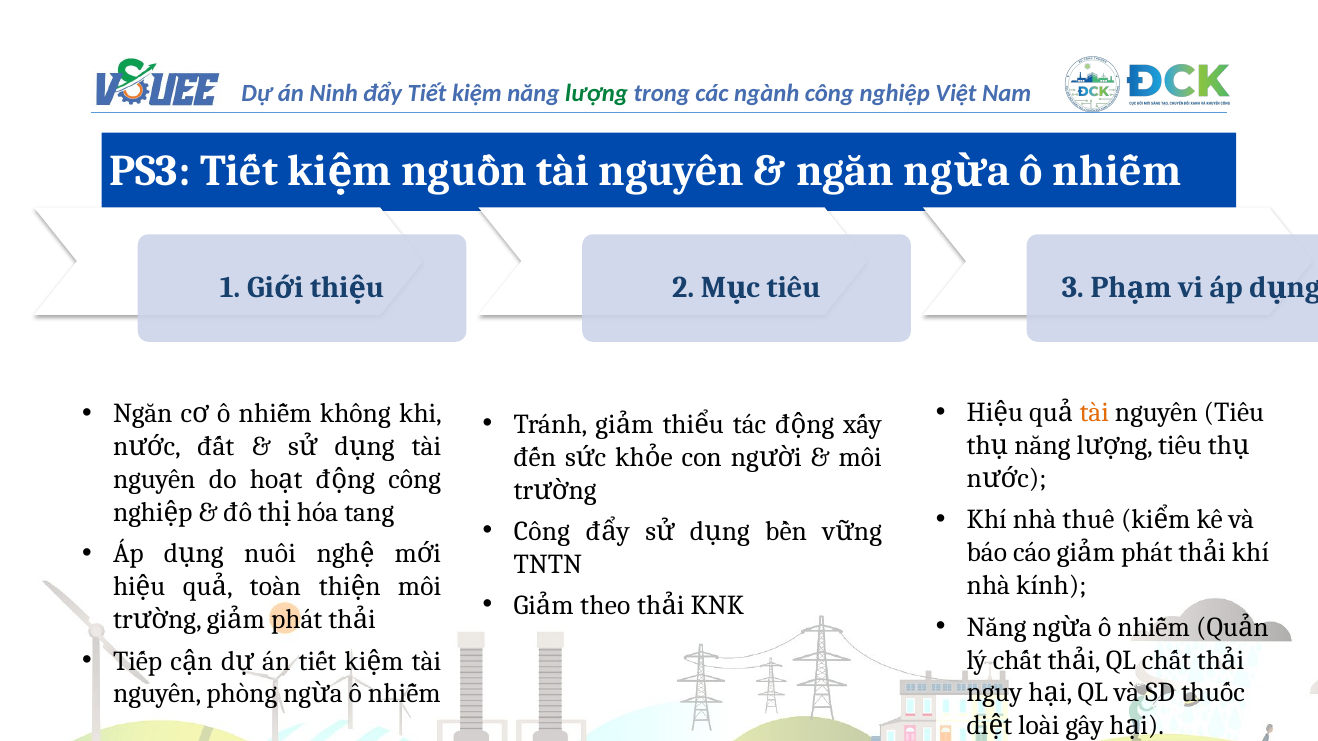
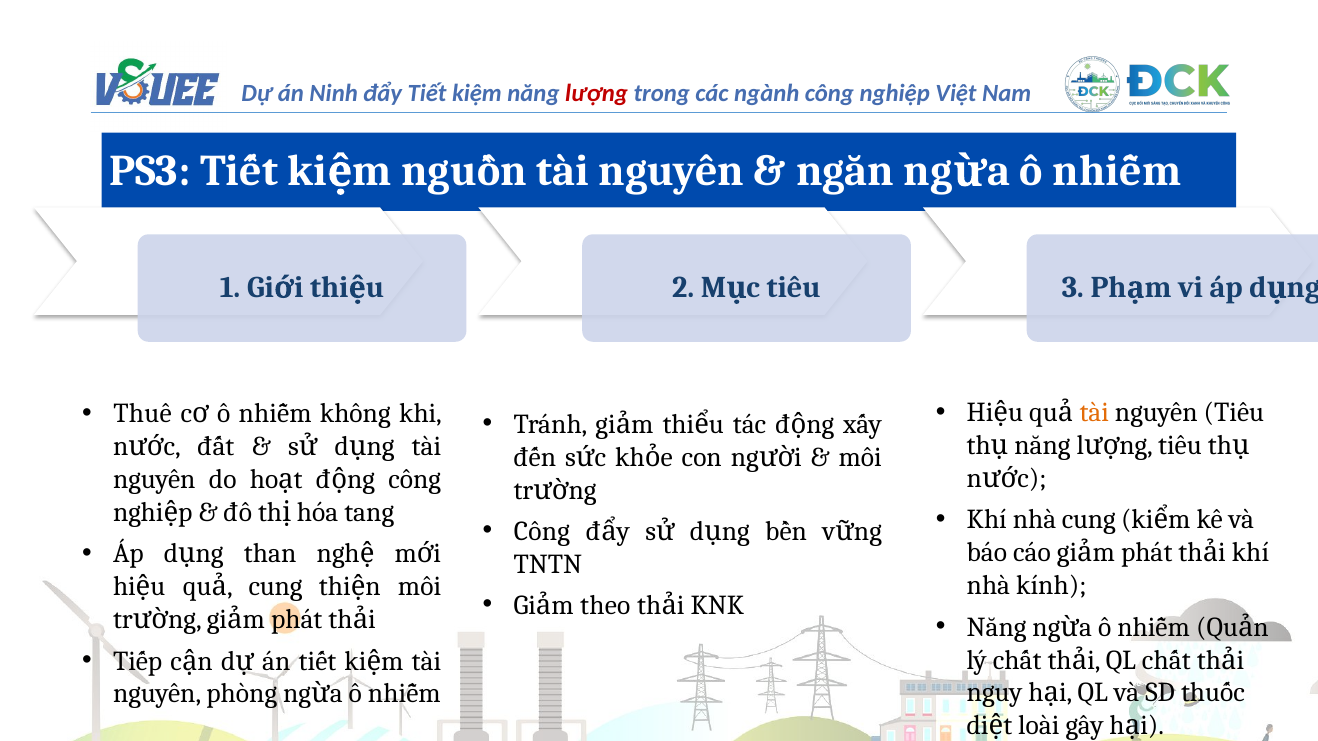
lượng colour: green -> red
Ngăn at (143, 414): Ngăn -> Thuê
nhà thuê: thuê -> cung
nuôi: nuôi -> than
toàn at (275, 587): toàn -> cung
